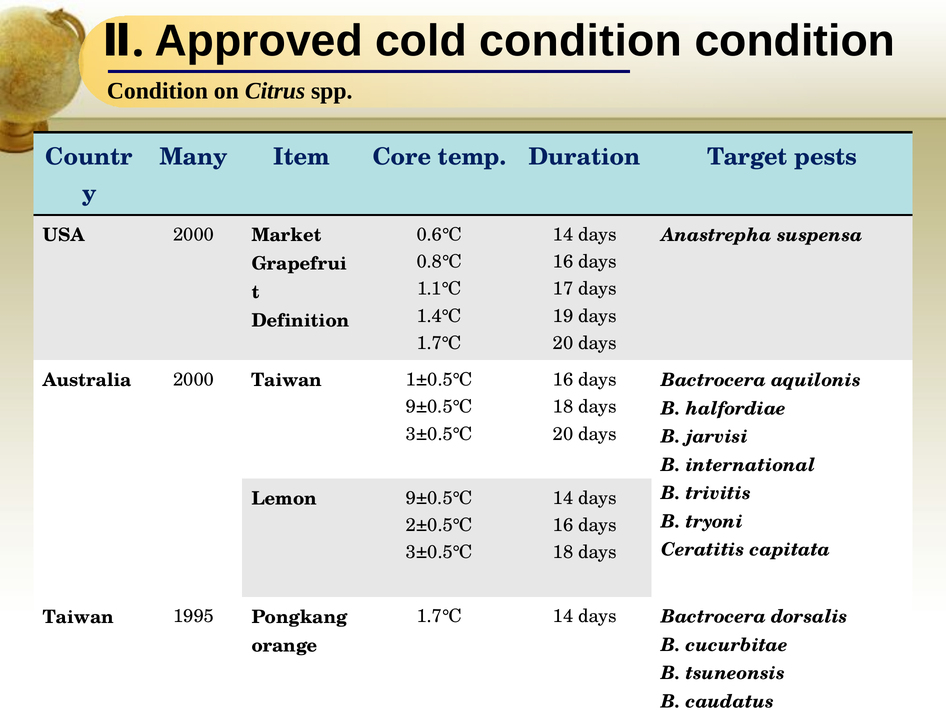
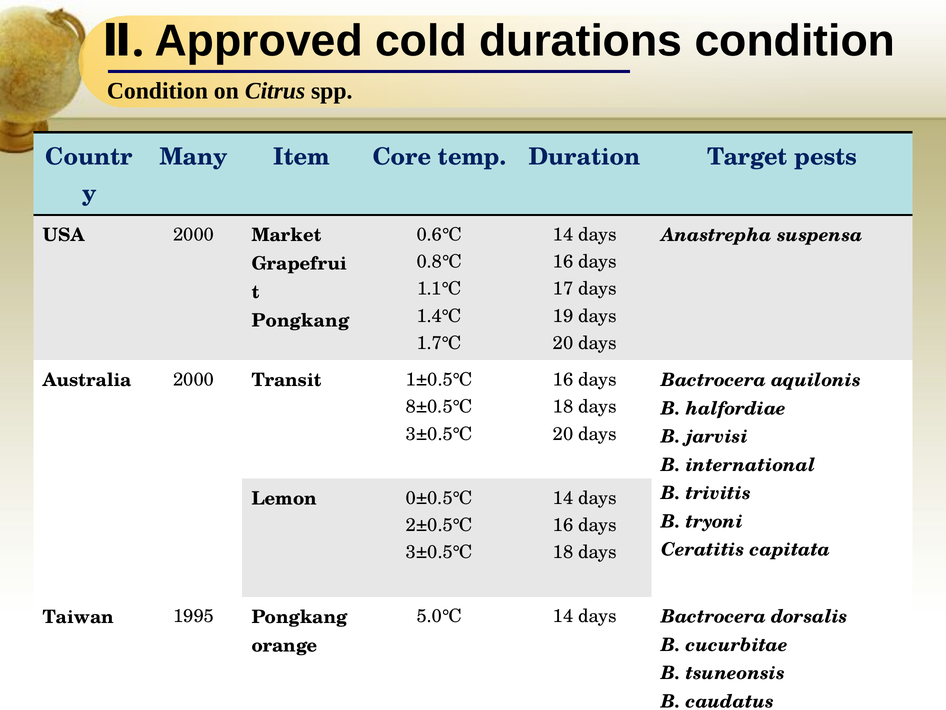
cold condition: condition -> durations
Definition at (301, 321): Definition -> Pongkang
2000 Taiwan: Taiwan -> Transit
9±0.5℃ at (439, 407): 9±0.5℃ -> 8±0.5℃
Lemon 9±0.5℃: 9±0.5℃ -> 0±0.5℃
1.7℃ at (439, 616): 1.7℃ -> 5.0℃
